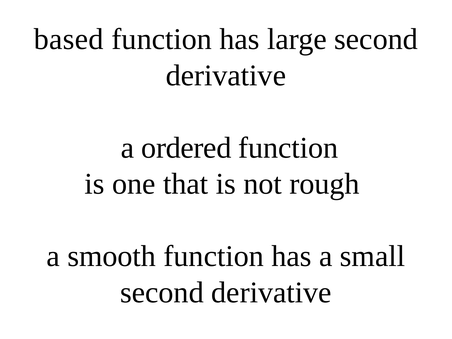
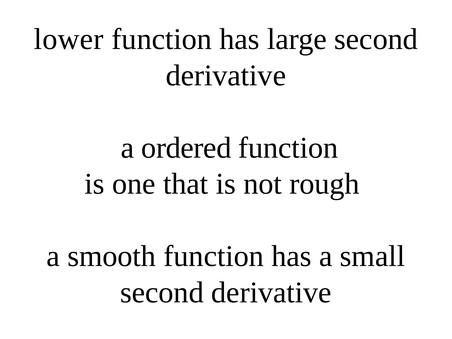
based: based -> lower
